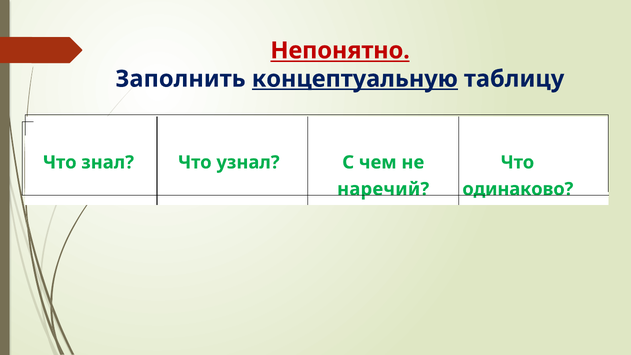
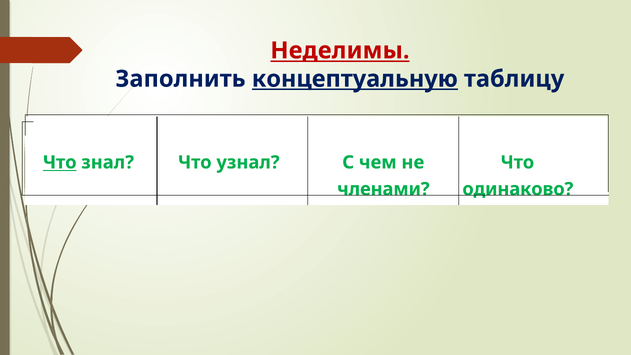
Непонятно: Непонятно -> Неделимы
Что at (60, 162) underline: none -> present
наречий: наречий -> членами
